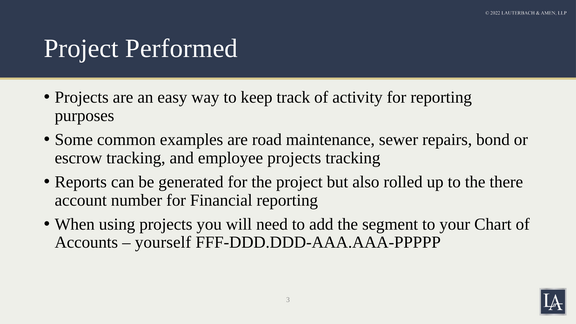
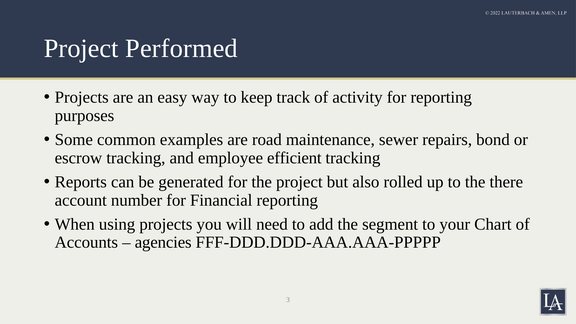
employee projects: projects -> efficient
yourself: yourself -> agencies
